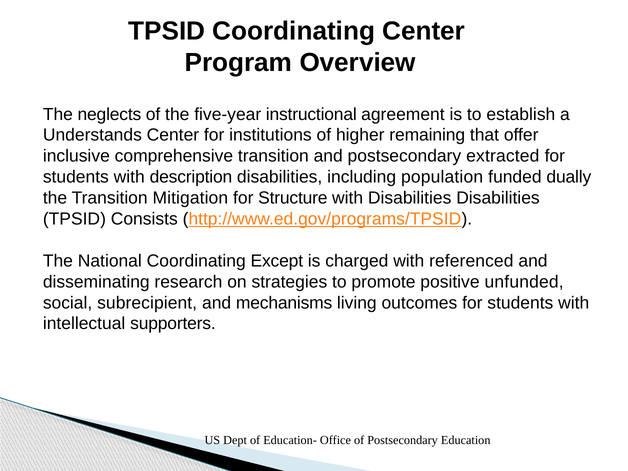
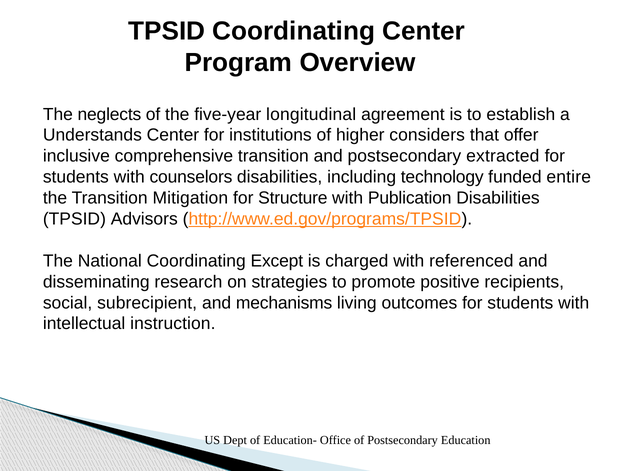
instructional: instructional -> longitudinal
remaining: remaining -> considers
description: description -> counselors
population: population -> technology
dually: dually -> entire
with Disabilities: Disabilities -> Publication
Consists: Consists -> Advisors
unfunded: unfunded -> recipients
supporters: supporters -> instruction
